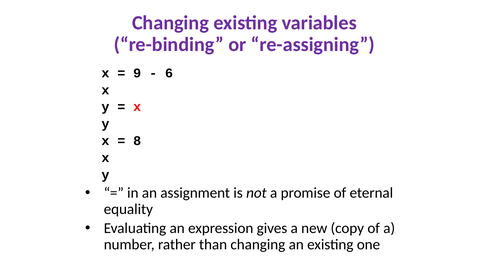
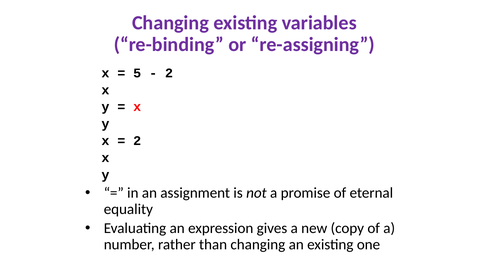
9: 9 -> 5
6 at (169, 73): 6 -> 2
8 at (137, 141): 8 -> 2
